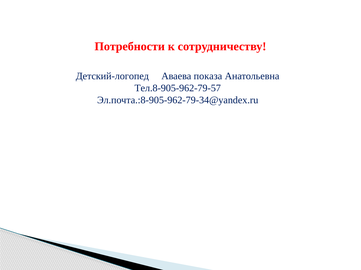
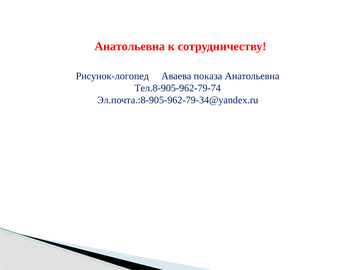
Потребности at (130, 46): Потребности -> Анатольевна
Детский-логопед: Детский-логопед -> Рисунок-логопед
Тел.8-905-962-79-57: Тел.8-905-962-79-57 -> Тел.8-905-962-79-74
